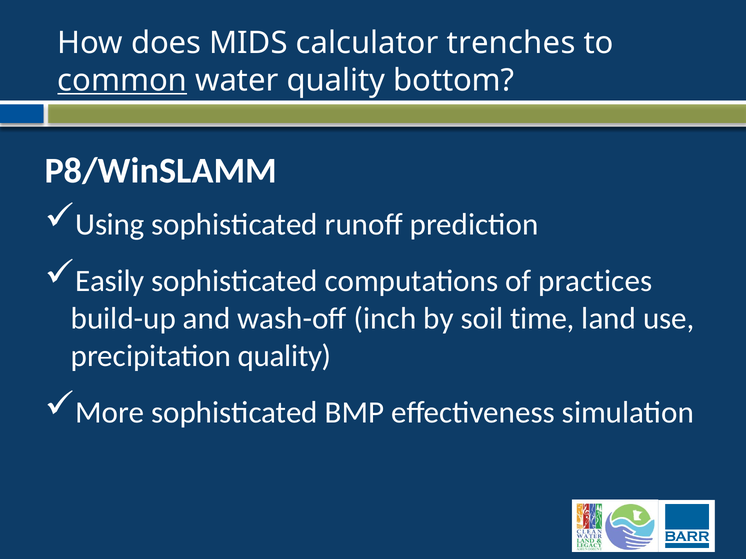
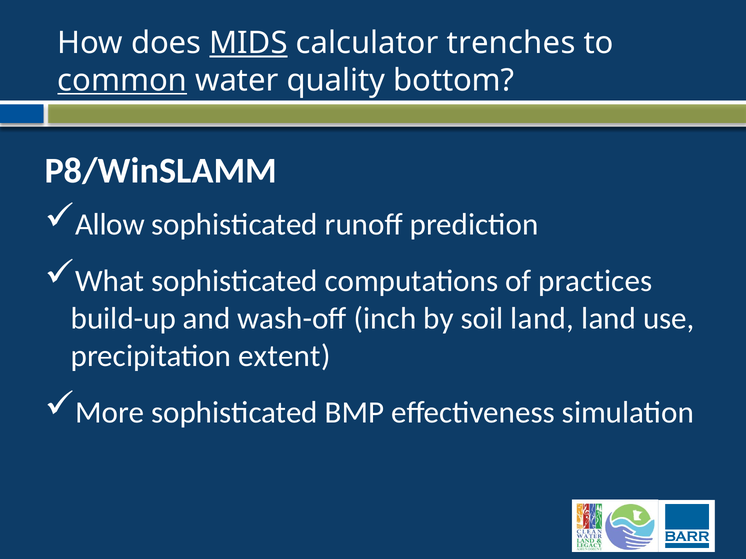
MIDS underline: none -> present
Using: Using -> Allow
Easily: Easily -> What
soil time: time -> land
precipitation quality: quality -> extent
